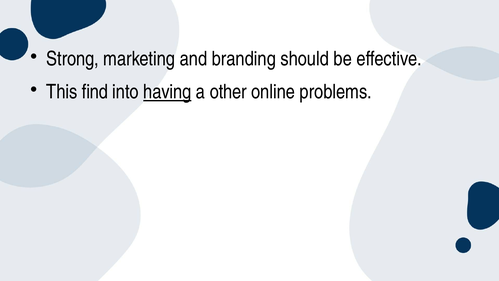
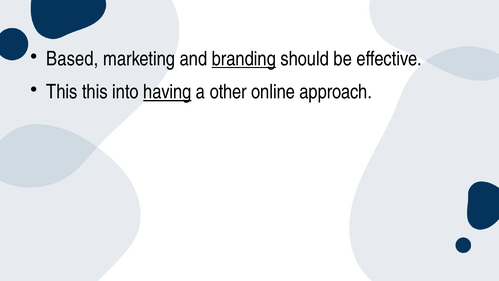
Strong: Strong -> Based
branding underline: none -> present
This find: find -> this
problems: problems -> approach
